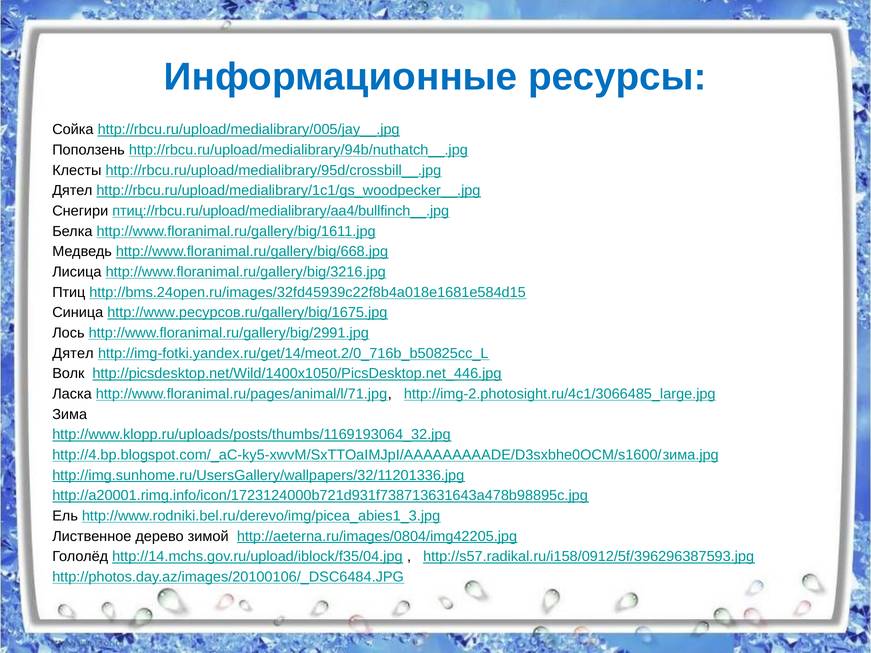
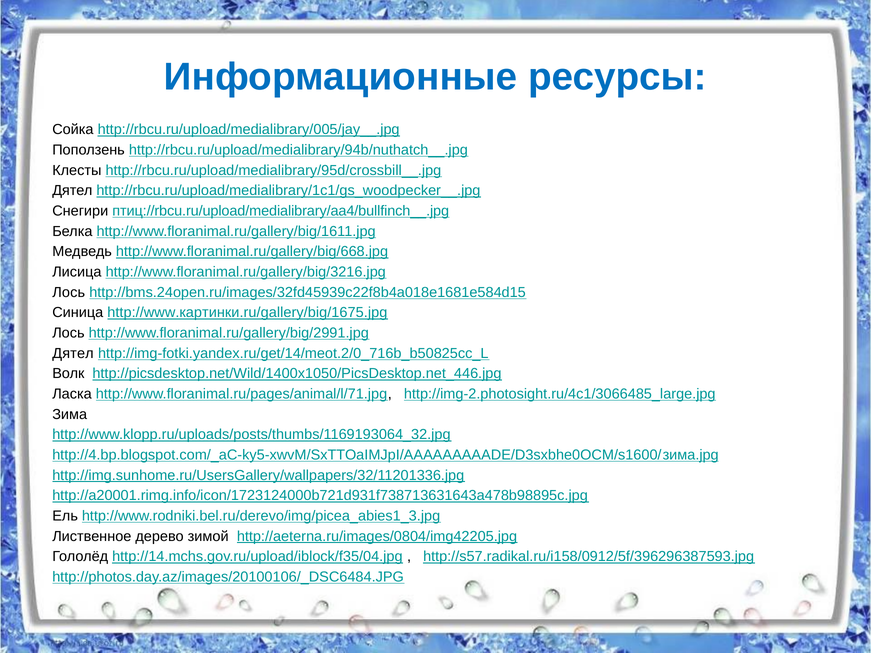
Птиц at (69, 292): Птиц -> Лось
http://www.ресурсов.ru/gallery/big/1675.jpg: http://www.ресурсов.ru/gallery/big/1675.jpg -> http://www.картинки.ru/gallery/big/1675.jpg
